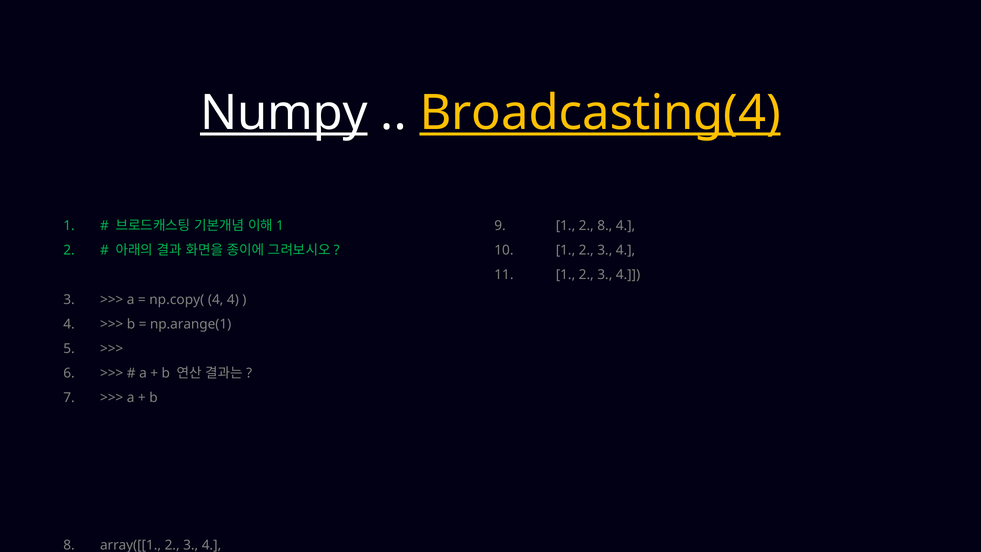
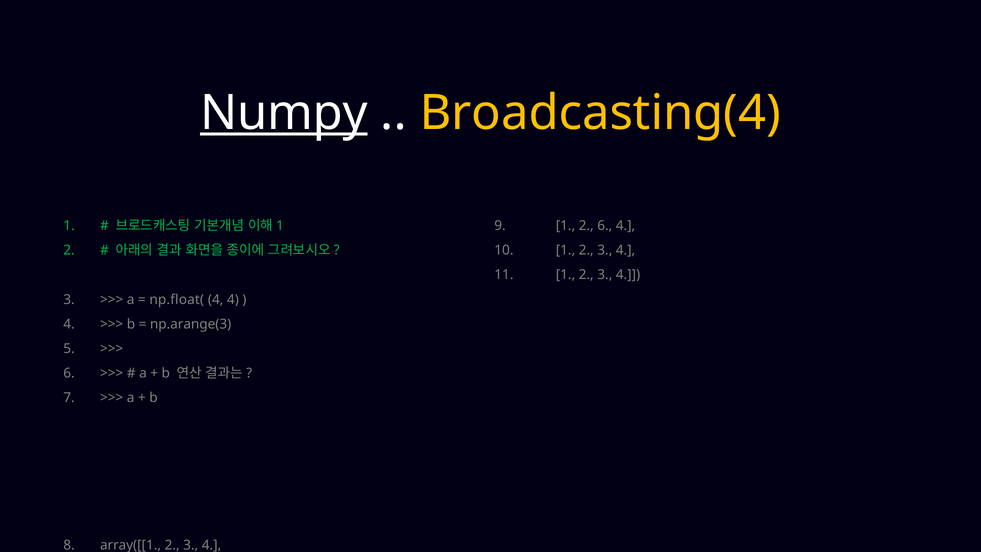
Broadcasting(4 underline: present -> none
2 8: 8 -> 6
np.copy(: np.copy( -> np.float(
np.arange(1: np.arange(1 -> np.arange(3
